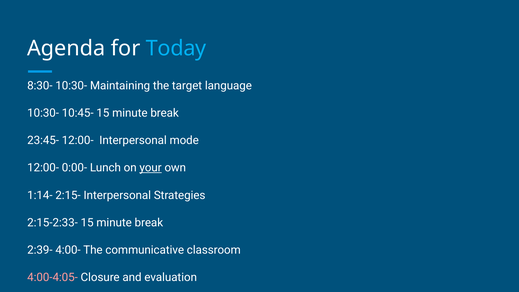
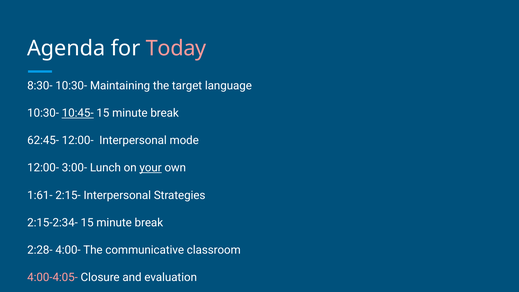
Today colour: light blue -> pink
10:45- underline: none -> present
23:45-: 23:45- -> 62:45-
0:00-: 0:00- -> 3:00-
1:14-: 1:14- -> 1:61-
2:15-2:33-: 2:15-2:33- -> 2:15-2:34-
2:39-: 2:39- -> 2:28-
